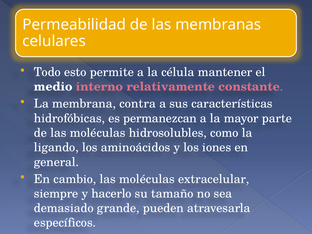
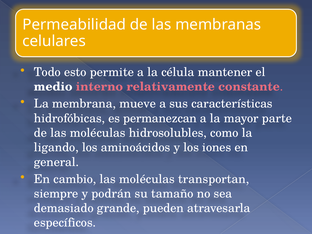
contra: contra -> mueve
extracelular: extracelular -> transportan
hacerlo: hacerlo -> podrán
